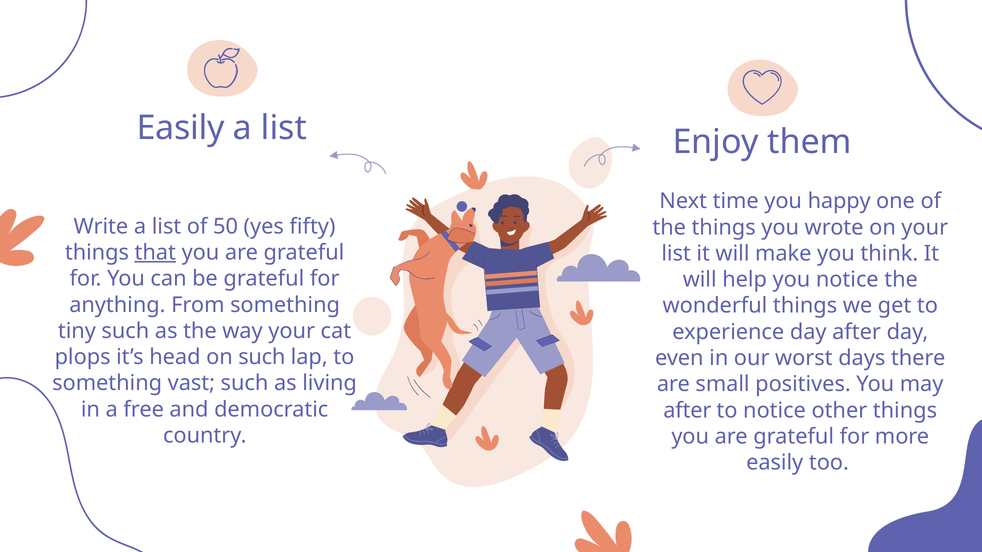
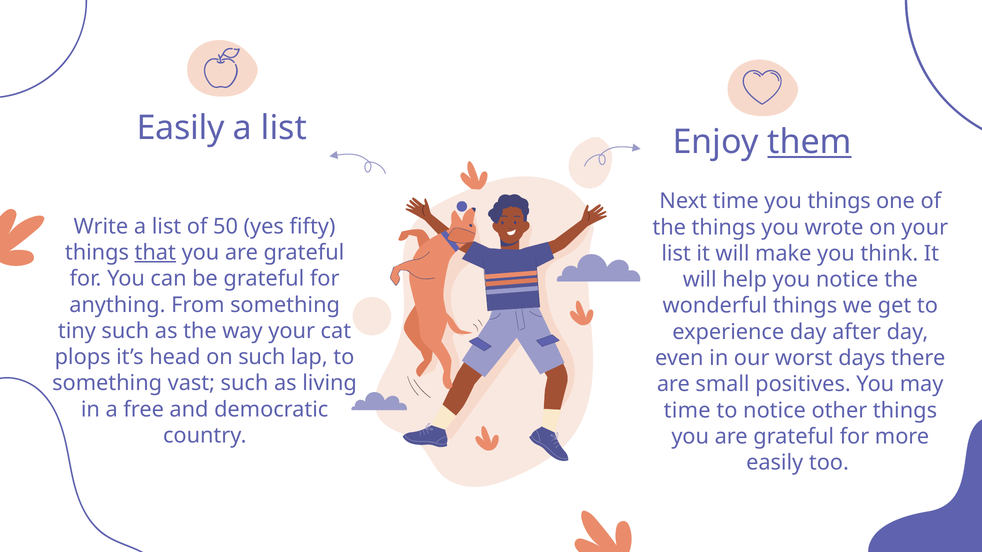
them underline: none -> present
you happy: happy -> things
after at (687, 411): after -> time
